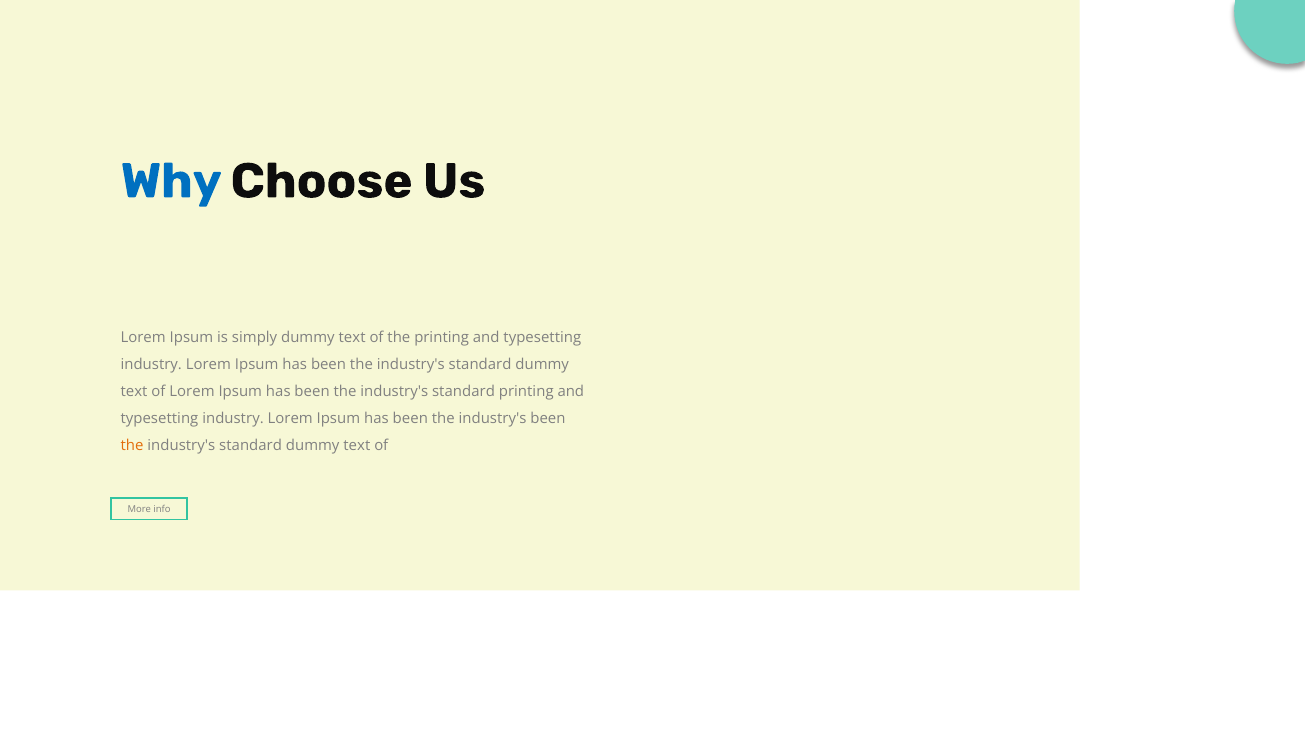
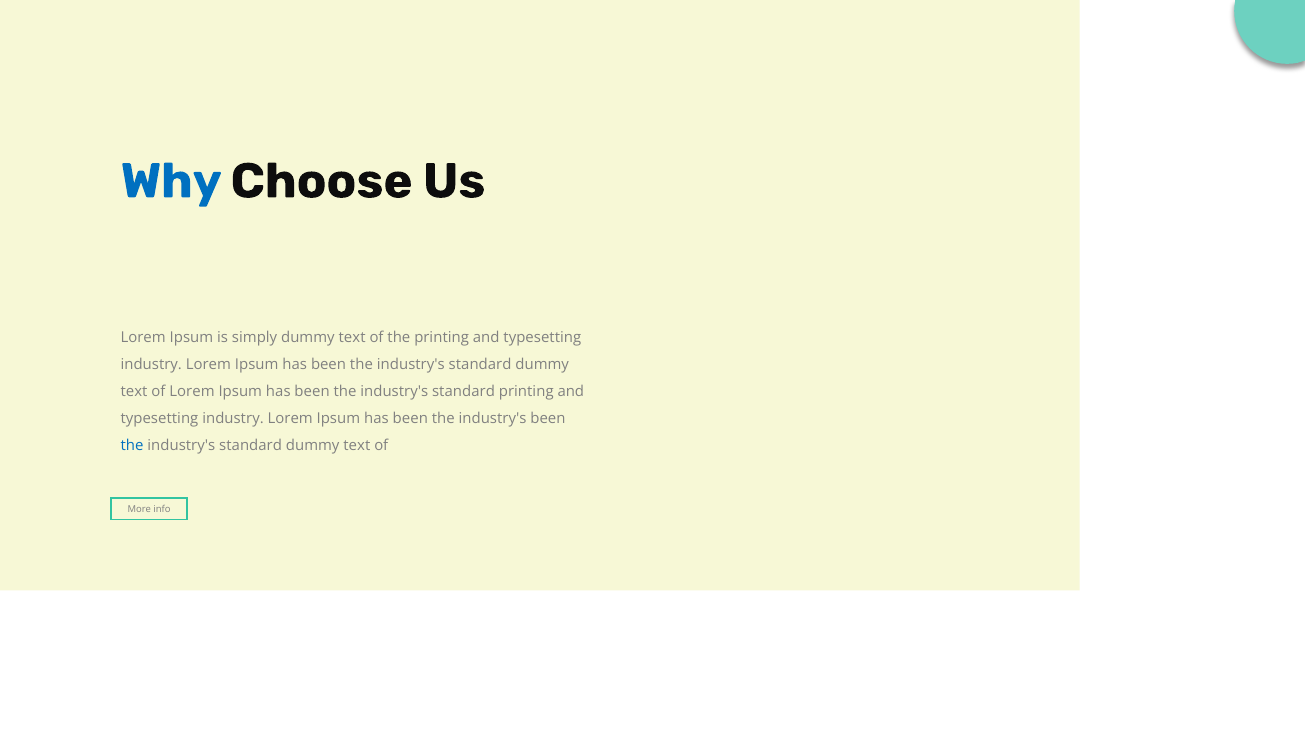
the at (132, 446) colour: orange -> blue
